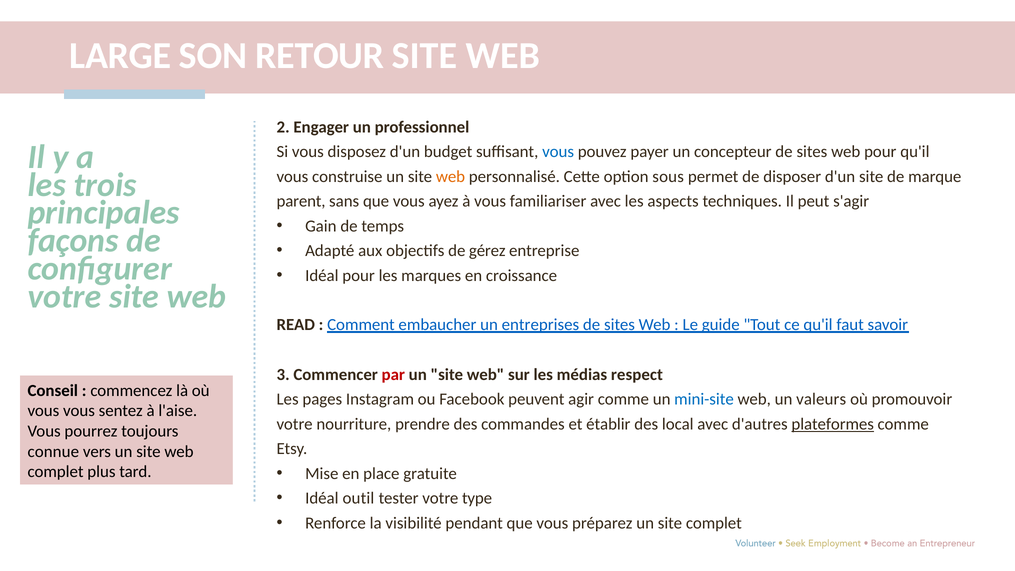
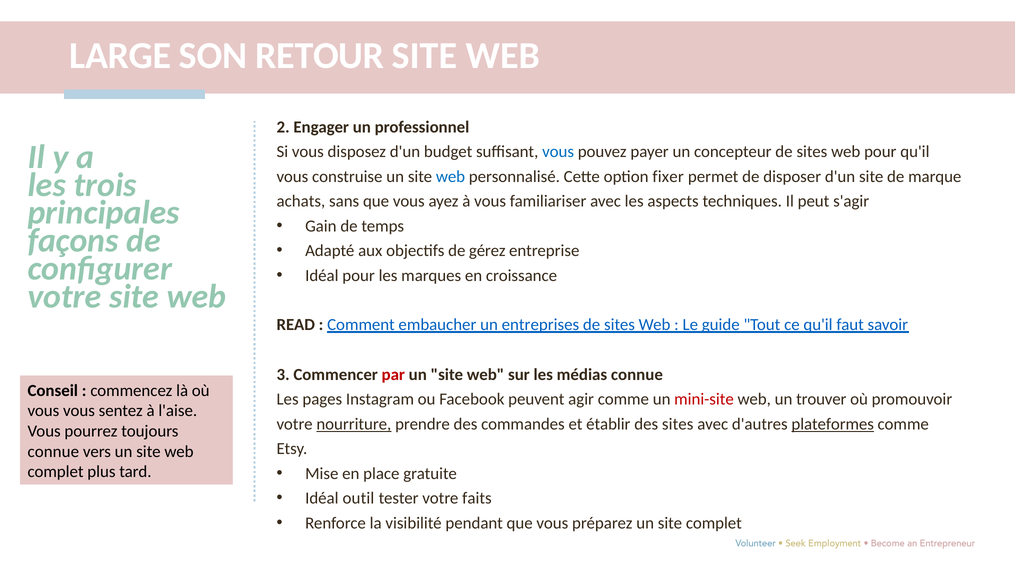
web at (450, 176) colour: orange -> blue
sous: sous -> fixer
parent: parent -> achats
médias respect: respect -> connue
mini-site colour: blue -> red
valeurs: valeurs -> trouver
nourriture underline: none -> present
des local: local -> sites
type: type -> faits
